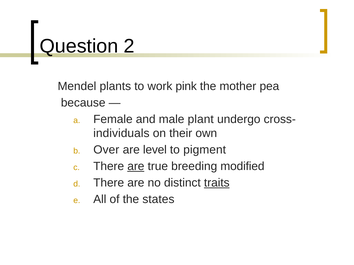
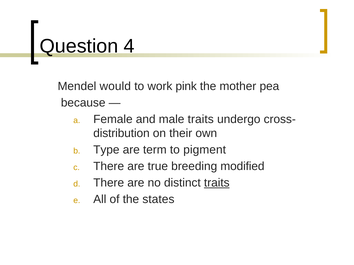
2: 2 -> 4
plants: plants -> would
male plant: plant -> traits
individuals: individuals -> distribution
Over: Over -> Type
level: level -> term
are at (136, 167) underline: present -> none
